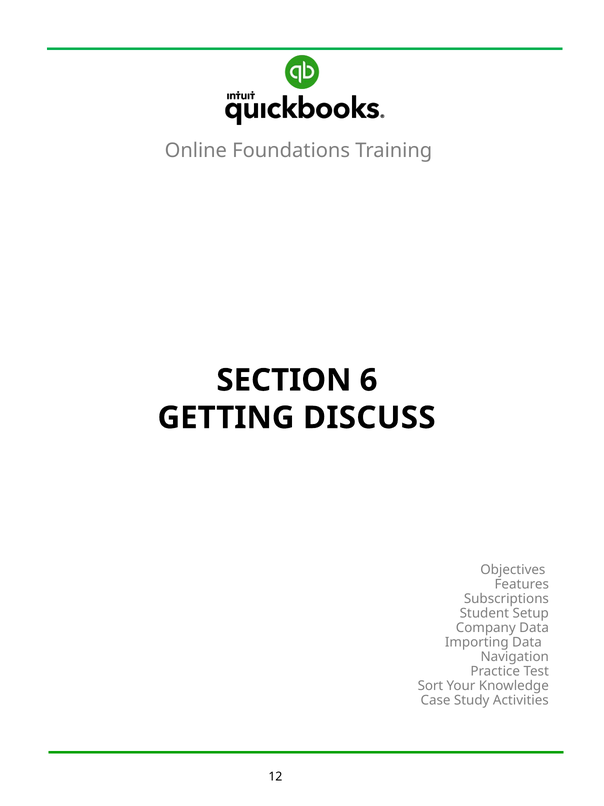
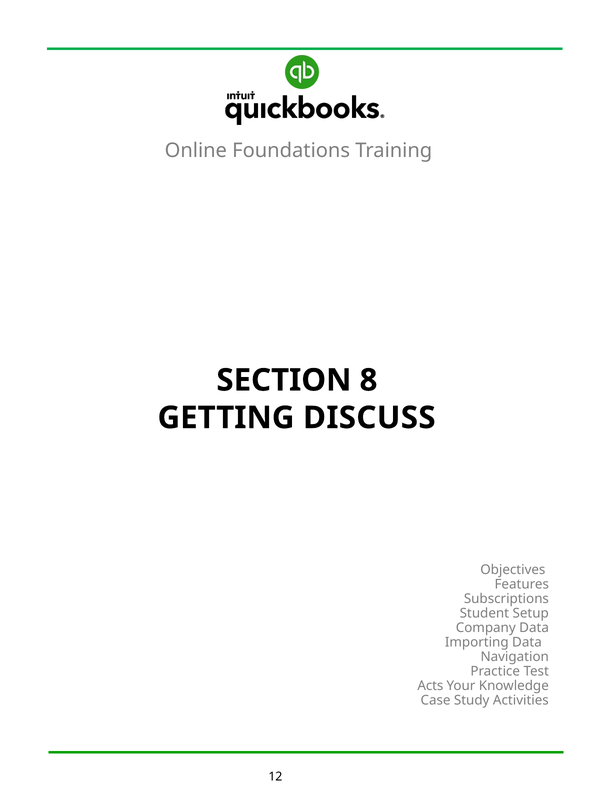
6: 6 -> 8
Sort: Sort -> Acts
